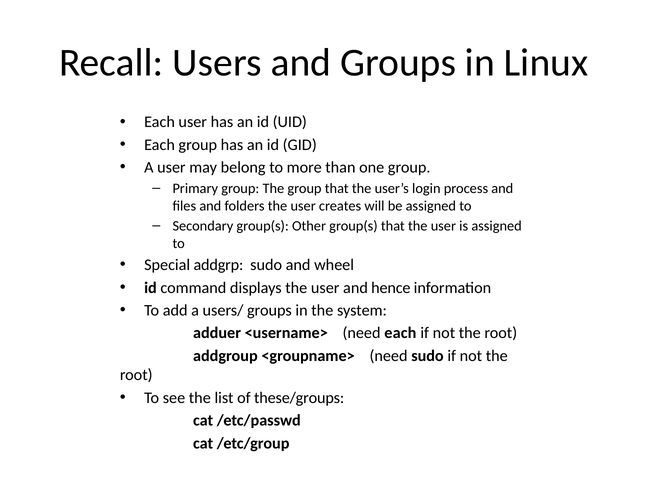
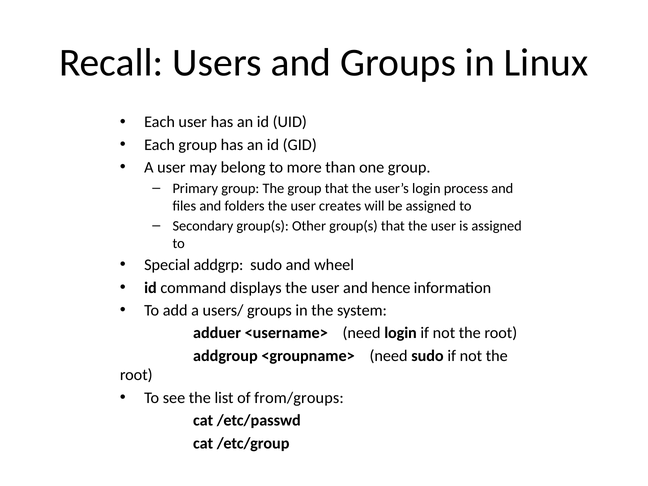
need each: each -> login
these/groups: these/groups -> from/groups
